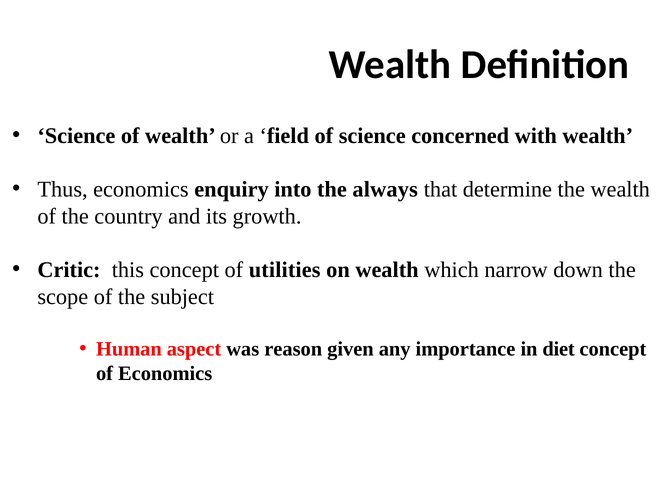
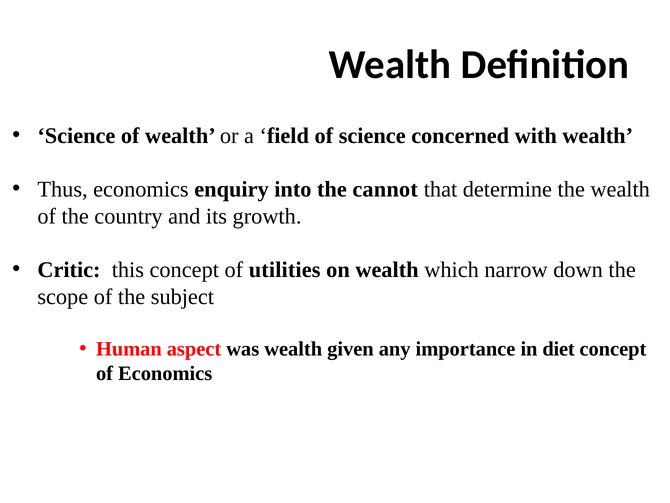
always: always -> cannot
was reason: reason -> wealth
